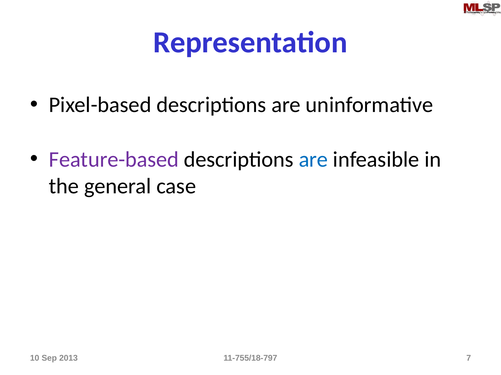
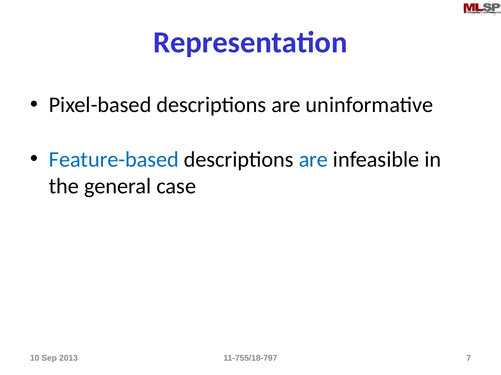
Feature-based colour: purple -> blue
